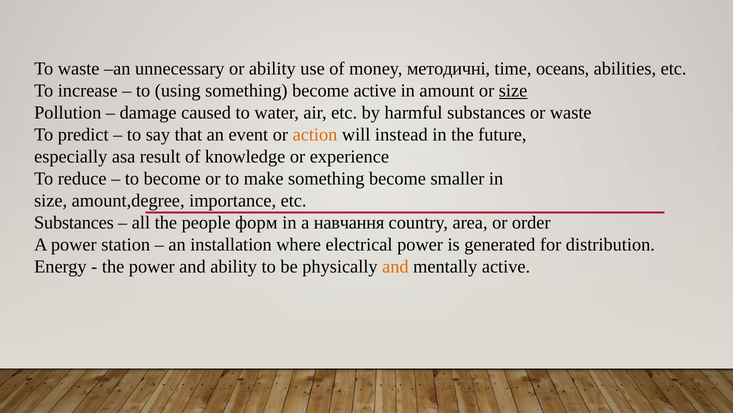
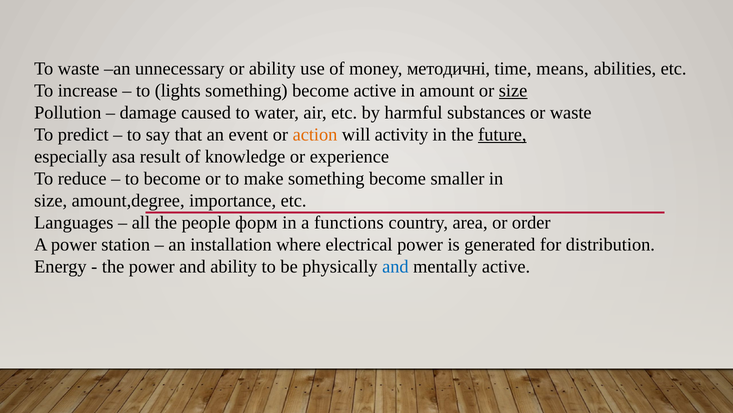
oceans: oceans -> means
using: using -> lights
instead: instead -> activity
future underline: none -> present
Substances at (74, 222): Substances -> Languages
навчання: навчання -> functions
and at (395, 266) colour: orange -> blue
